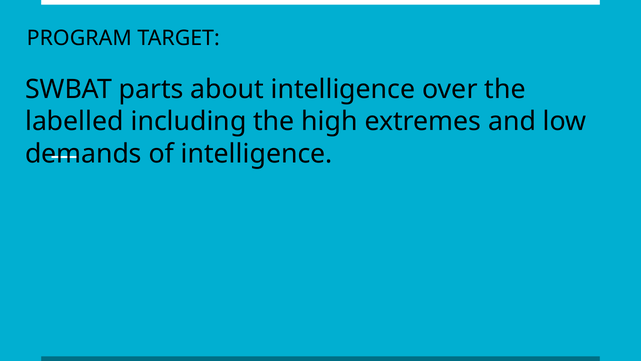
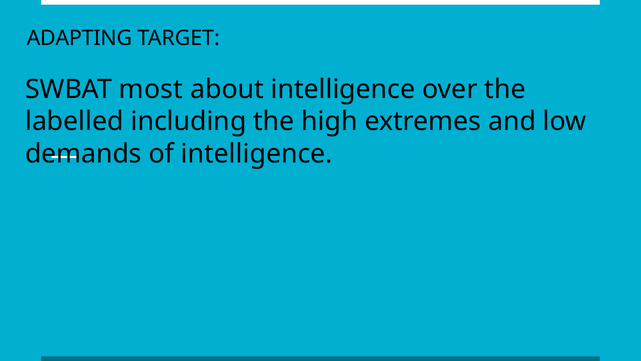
PROGRAM: PROGRAM -> ADAPTING
parts: parts -> most
